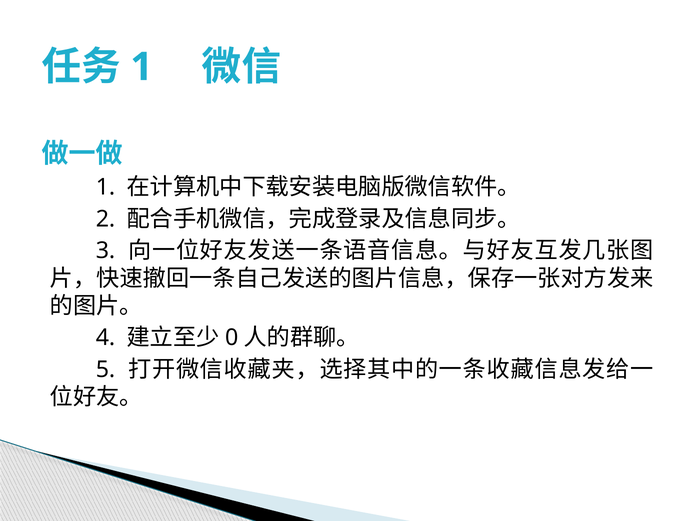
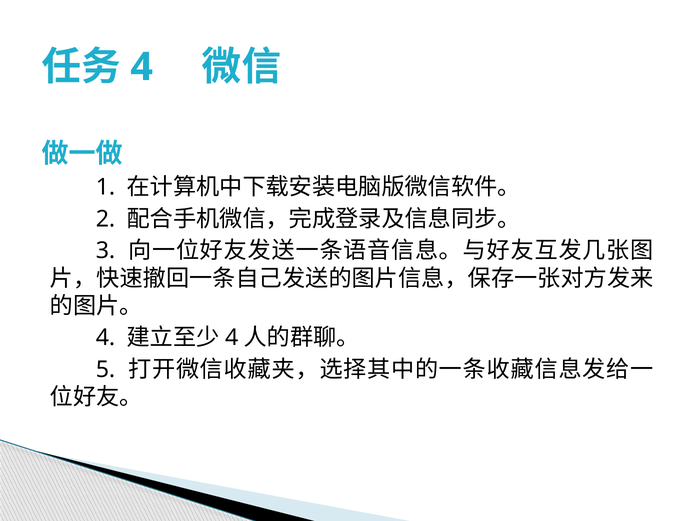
1 at (142, 67): 1 -> 4
0 at (232, 338): 0 -> 4
